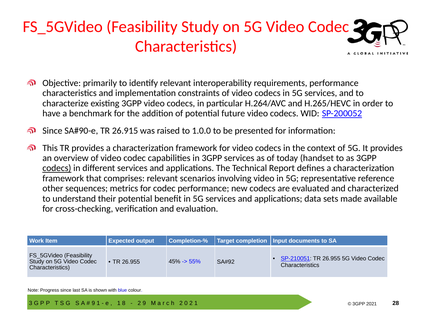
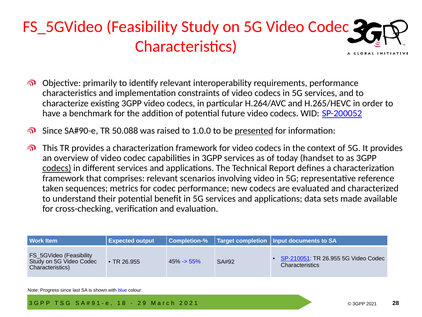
26.915: 26.915 -> 50.088
presented underline: none -> present
other: other -> taken
